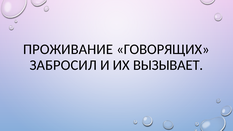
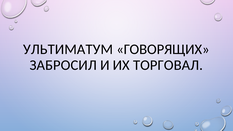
ПРОЖИВАНИЕ: ПРОЖИВАНИЕ -> УЛЬТИМАТУМ
ВЫЗЫВАЕТ: ВЫЗЫВАЕТ -> ТОРГОВАЛ
